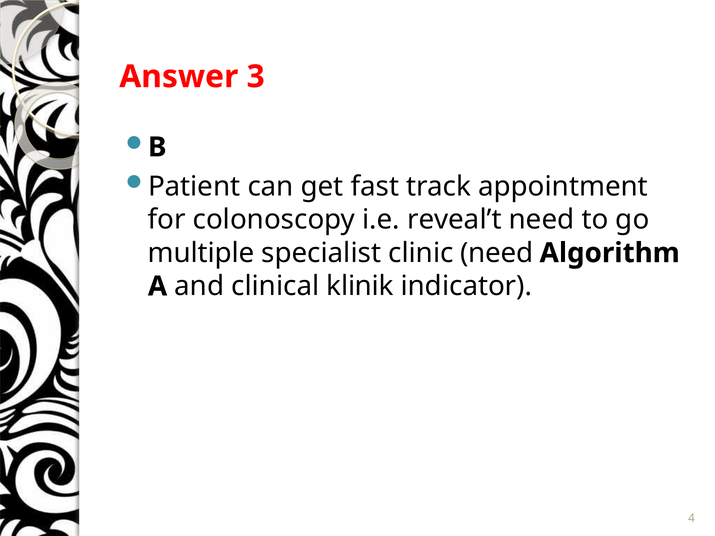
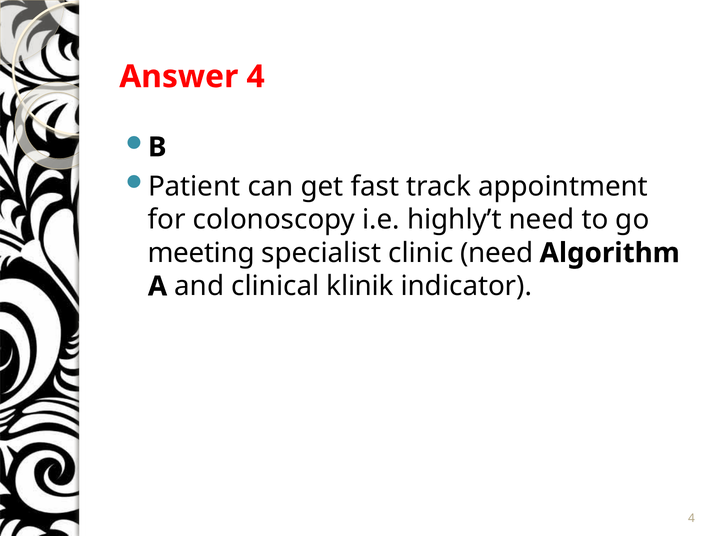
Answer 3: 3 -> 4
reveal’t: reveal’t -> highly’t
multiple: multiple -> meeting
